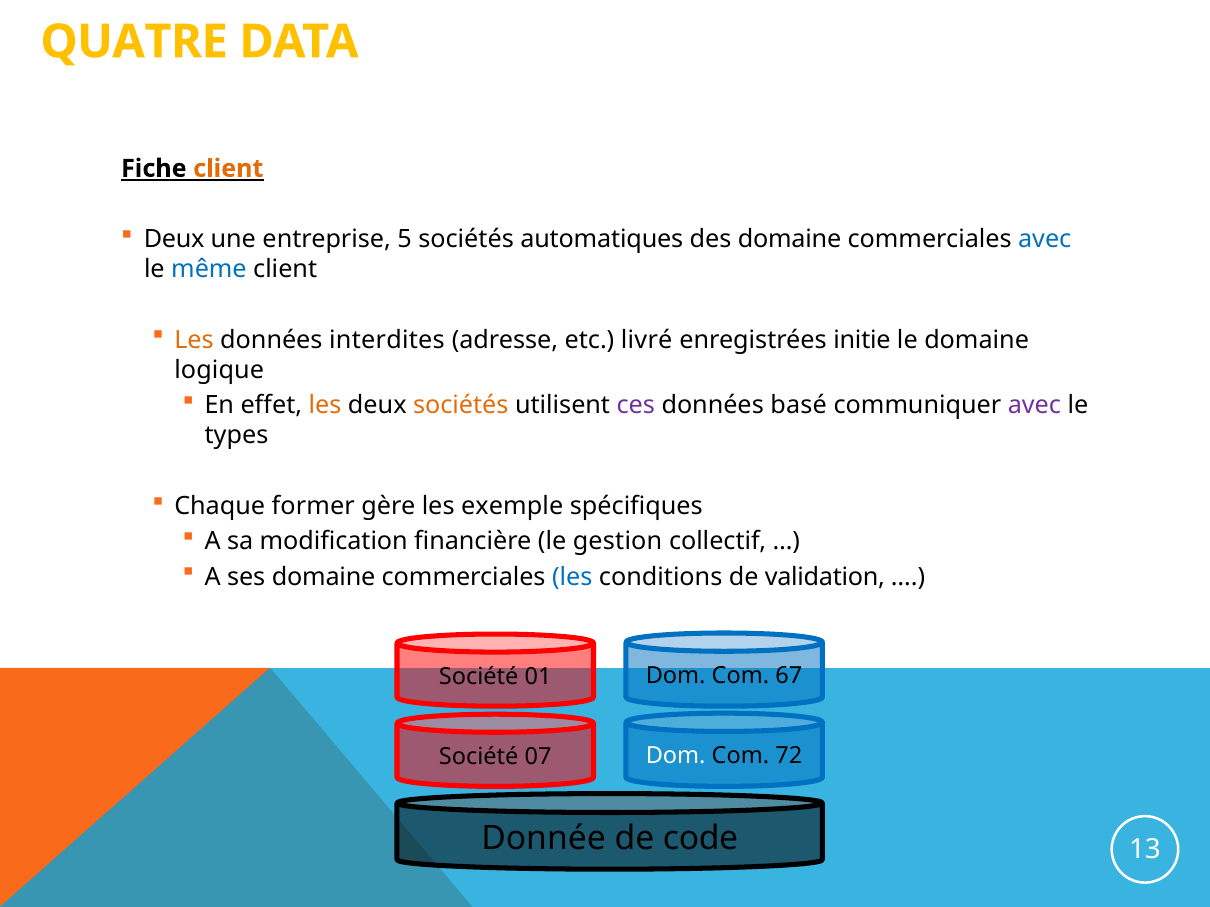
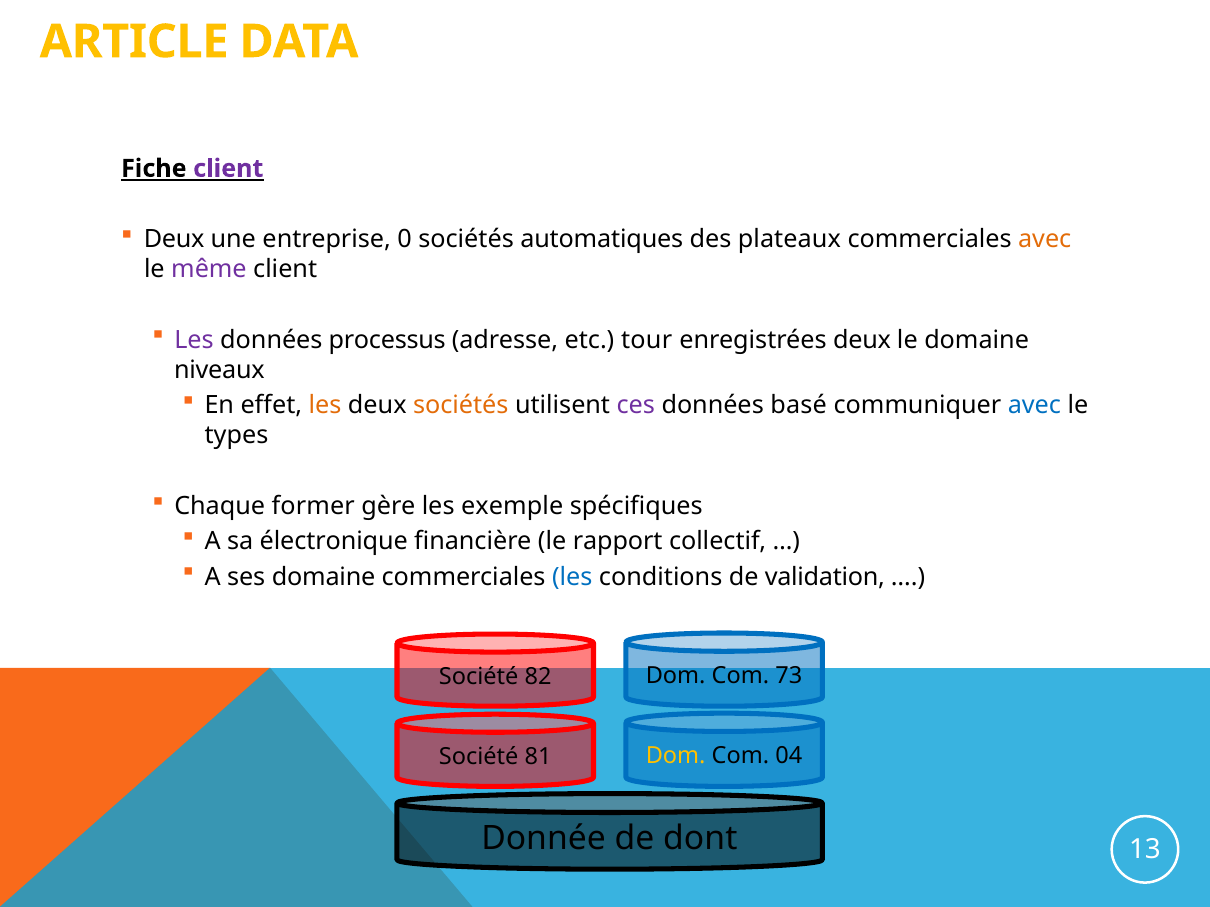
QUATRE: QUATRE -> ARTICLE
client at (228, 169) colour: orange -> purple
5: 5 -> 0
des domaine: domaine -> plateaux
avec at (1045, 239) colour: blue -> orange
même colour: blue -> purple
Les at (194, 340) colour: orange -> purple
interdites: interdites -> processus
livré: livré -> tour
enregistrées initie: initie -> deux
logique: logique -> niveaux
avec at (1034, 406) colour: purple -> blue
modification: modification -> électronique
gestion: gestion -> rapport
01: 01 -> 82
67: 67 -> 73
Dom at (676, 756) colour: white -> yellow
72: 72 -> 04
07: 07 -> 81
code: code -> dont
